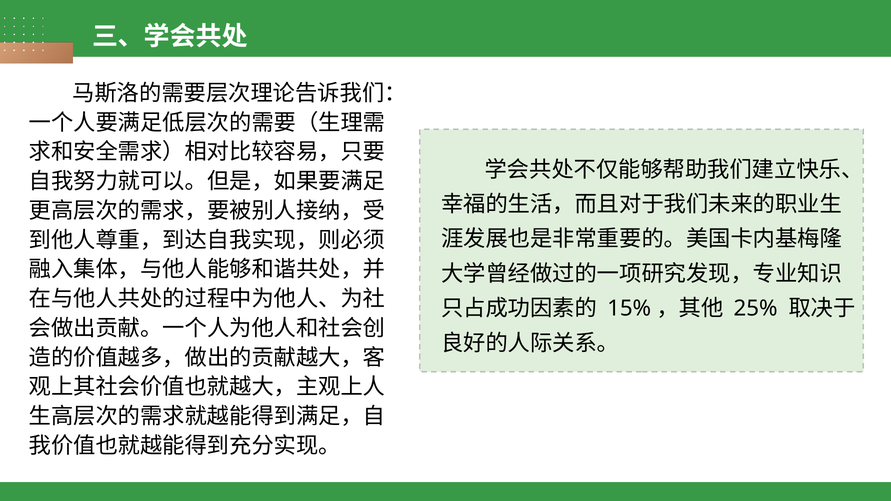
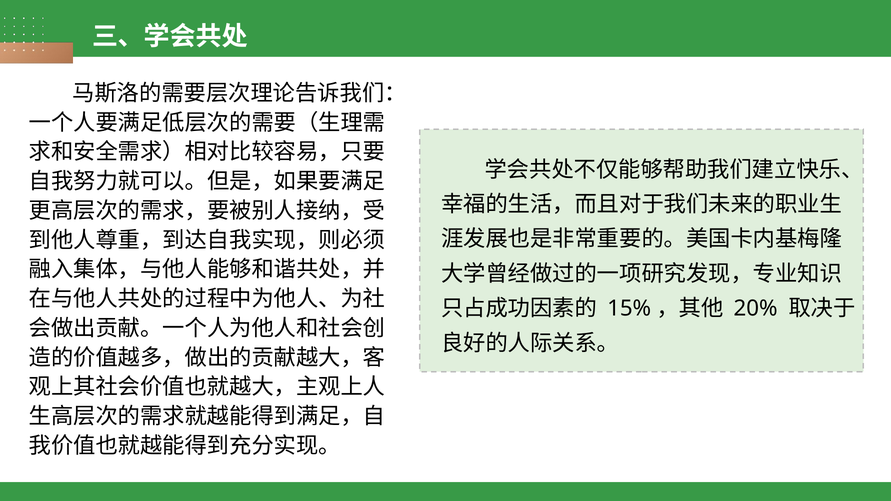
25%: 25% -> 20%
